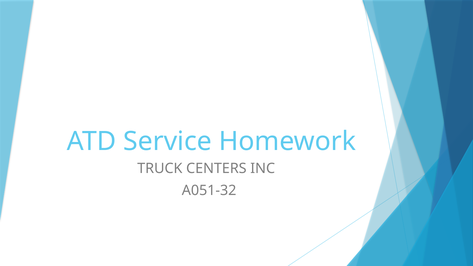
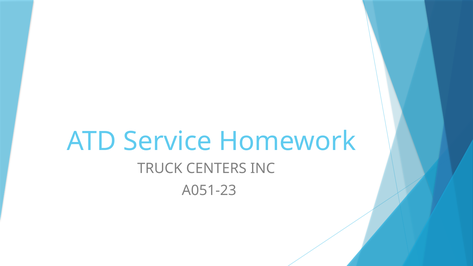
A051-32: A051-32 -> A051-23
